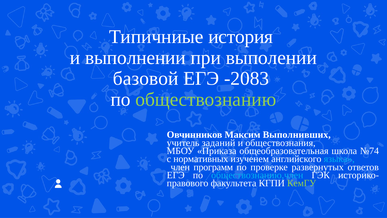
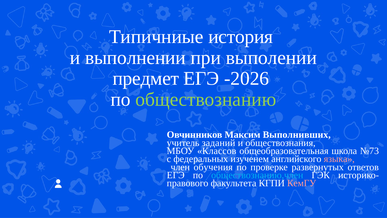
базовой: базовой -> предмет
-2083: -2083 -> -2026
Приказа: Приказа -> Классов
№74: №74 -> №73
нормативных: нормативных -> федеральных
языка colour: light blue -> pink
программ: программ -> обучения
КемГУ colour: light green -> pink
